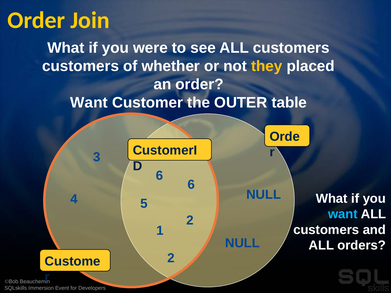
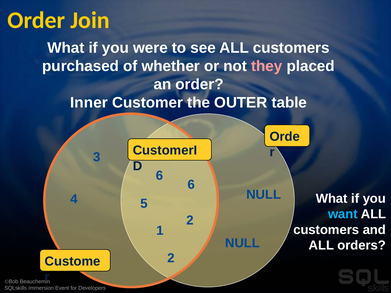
customers at (81, 66): customers -> purchased
they colour: yellow -> pink
Want at (89, 103): Want -> Inner
